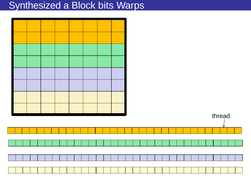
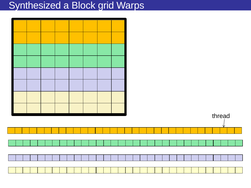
bits: bits -> grid
